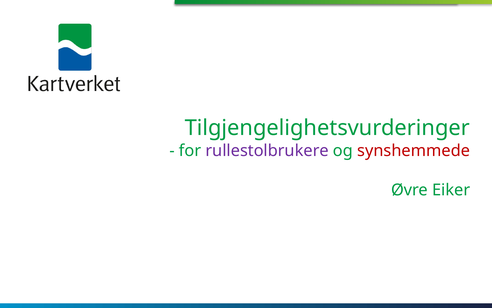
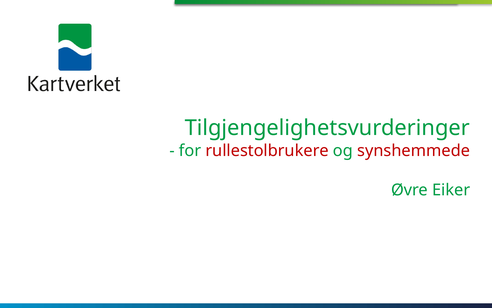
rullestolbrukere colour: purple -> red
